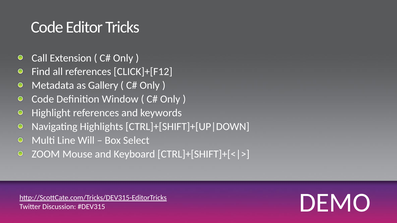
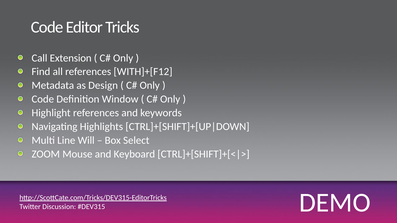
CLICK]+[F12: CLICK]+[F12 -> WITH]+[F12
Gallery: Gallery -> Design
